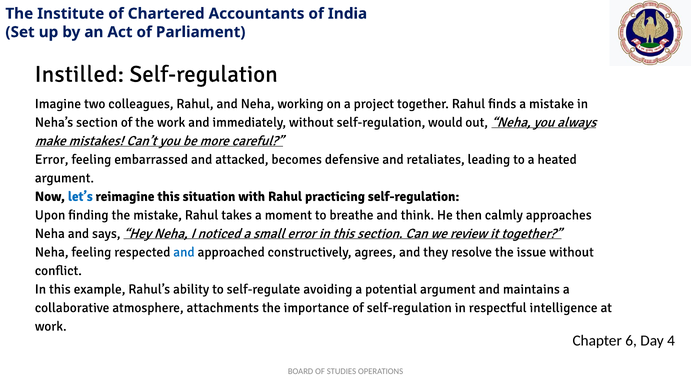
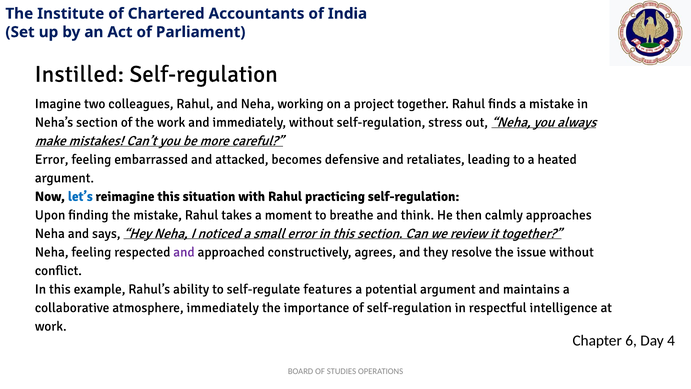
would: would -> stress
and at (184, 252) colour: blue -> purple
avoiding: avoiding -> features
atmosphere attachments: attachments -> immediately
